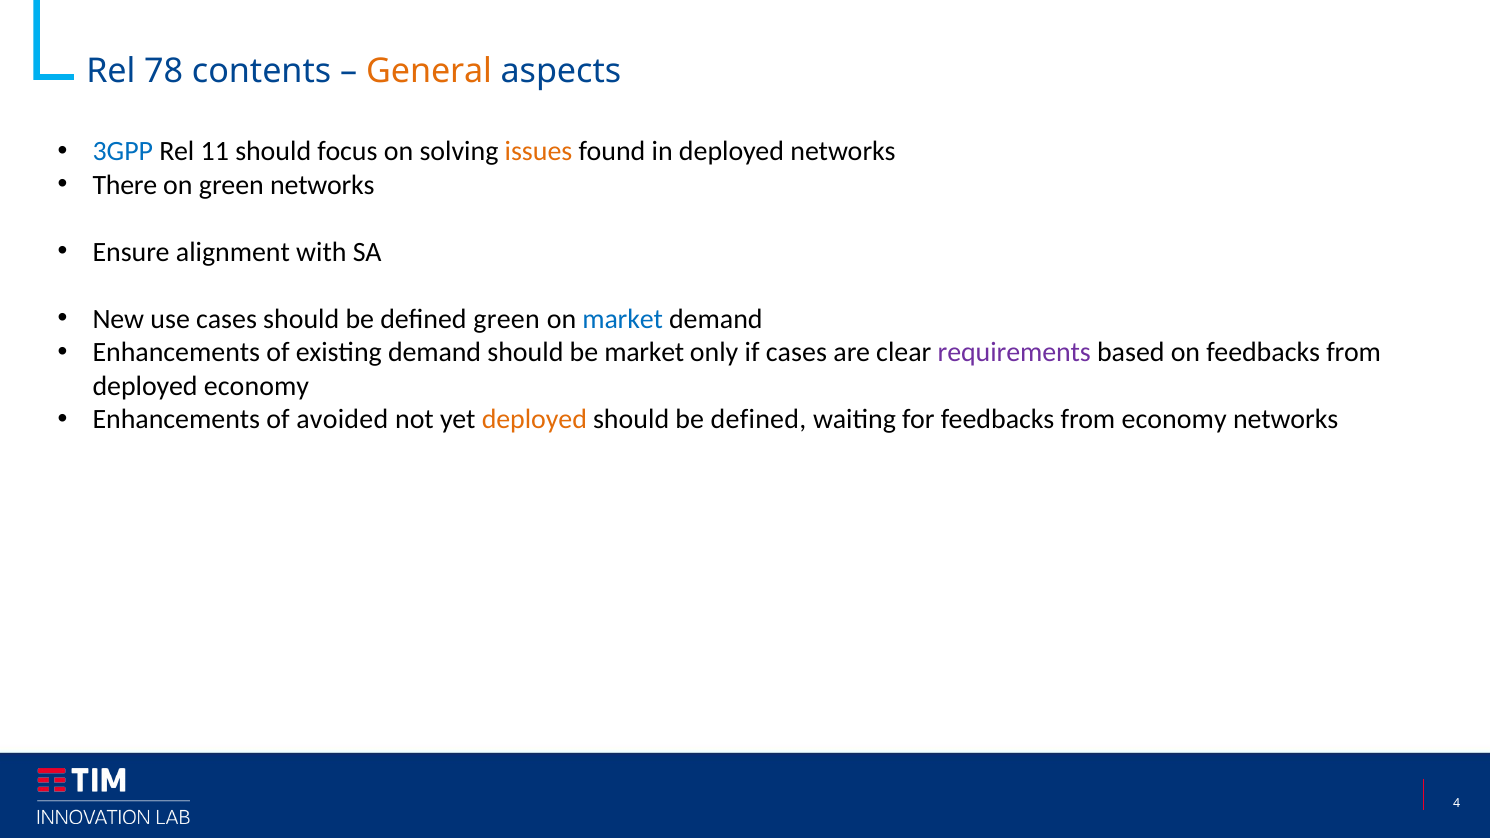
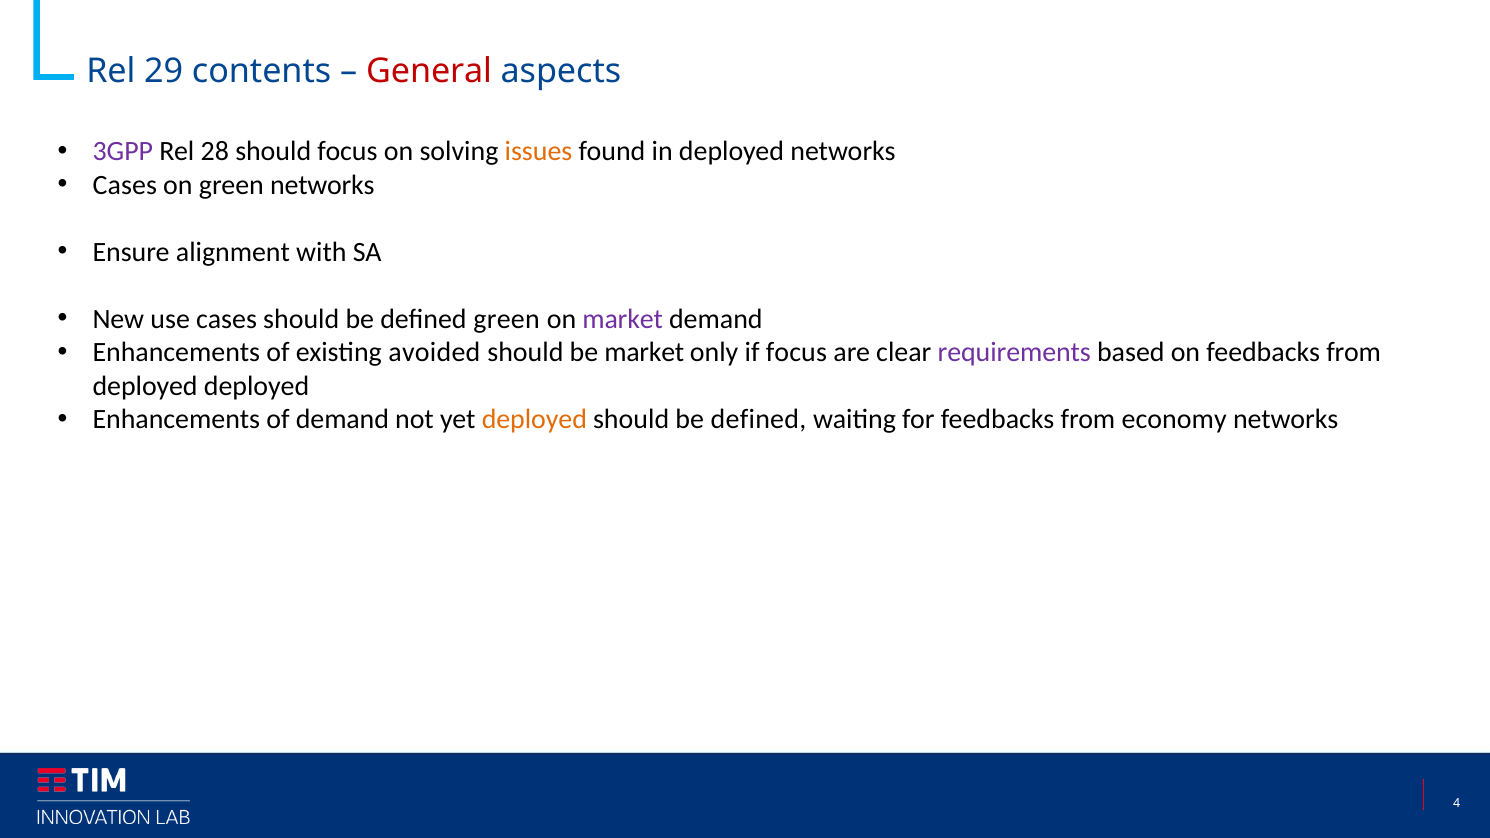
78: 78 -> 29
General colour: orange -> red
3GPP colour: blue -> purple
11: 11 -> 28
There at (125, 185): There -> Cases
market at (623, 319) colour: blue -> purple
existing demand: demand -> avoided
if cases: cases -> focus
deployed economy: economy -> deployed
of avoided: avoided -> demand
